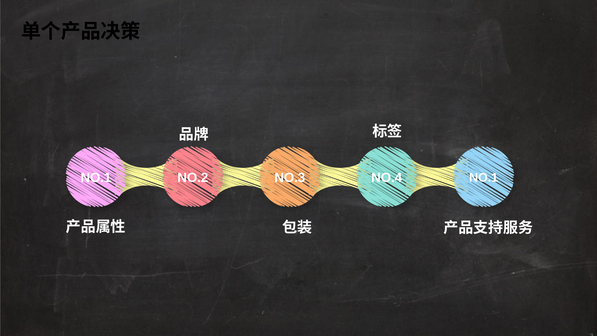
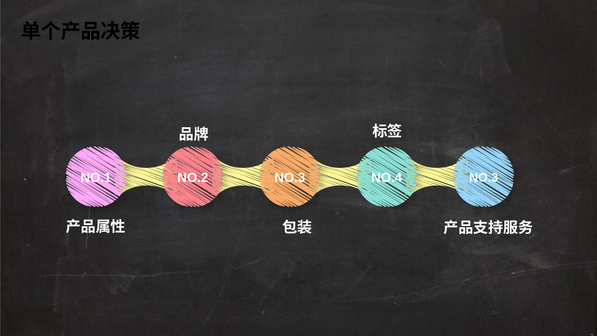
NO.4 NO.1: NO.1 -> NO.3
